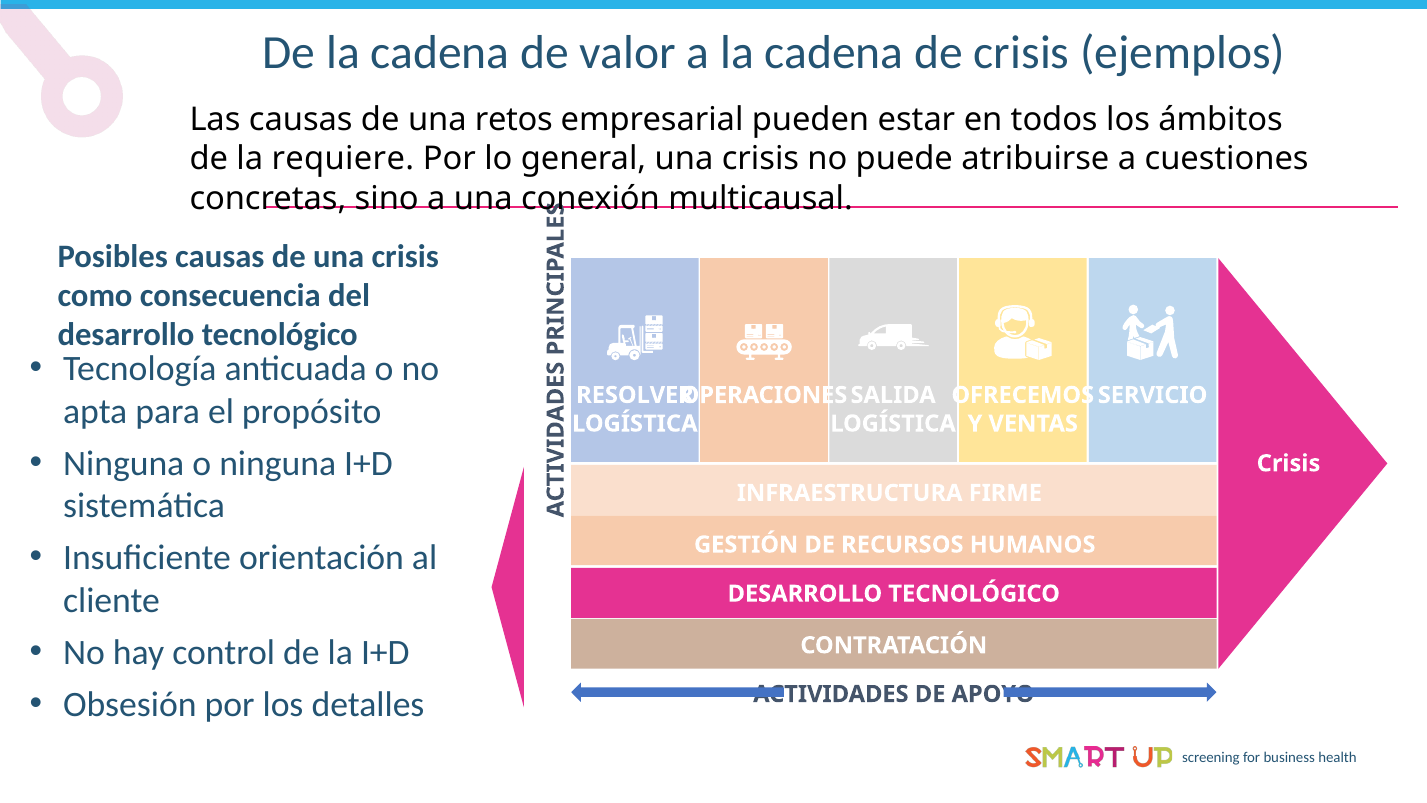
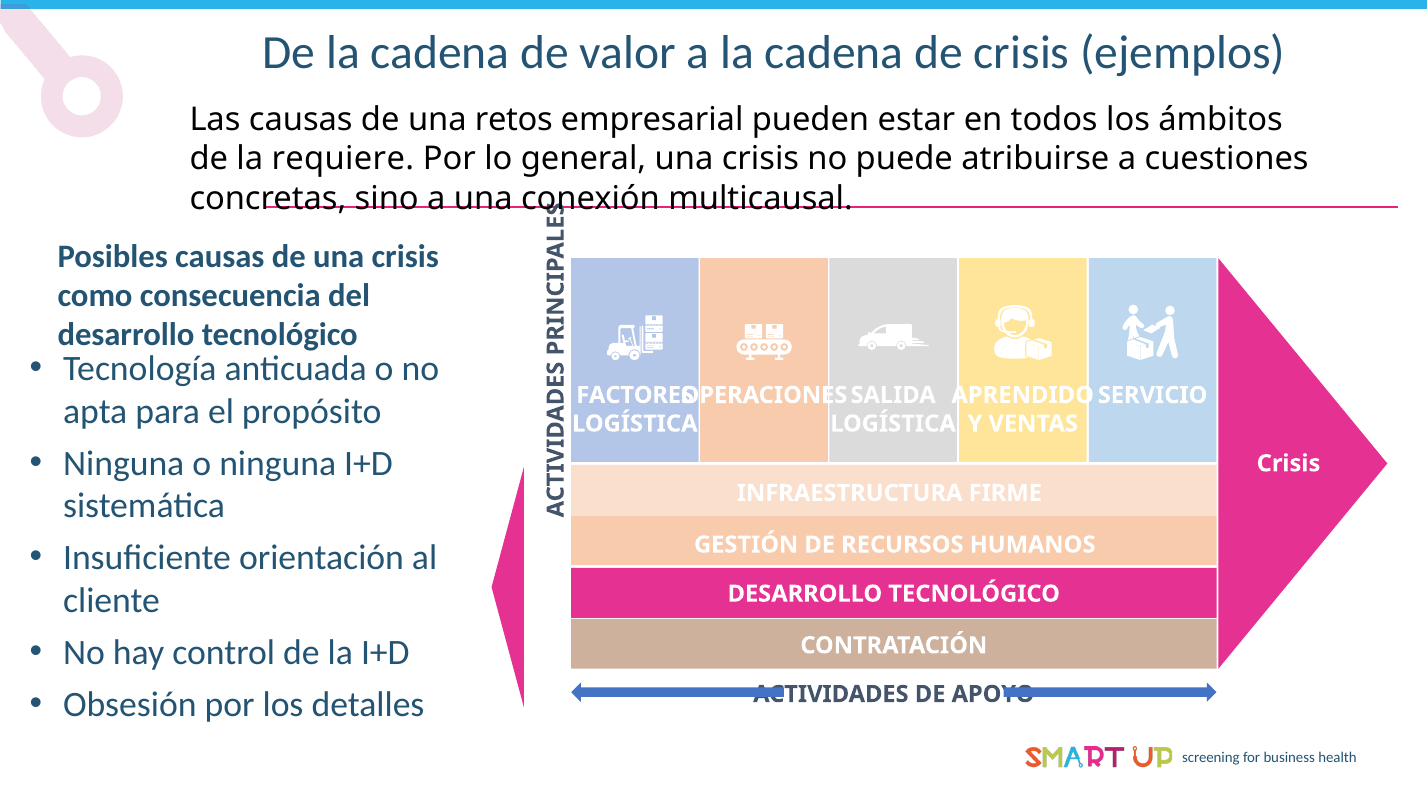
RESOLVER: RESOLVER -> FACTORES
OFRECEMOS: OFRECEMOS -> APRENDIDO
